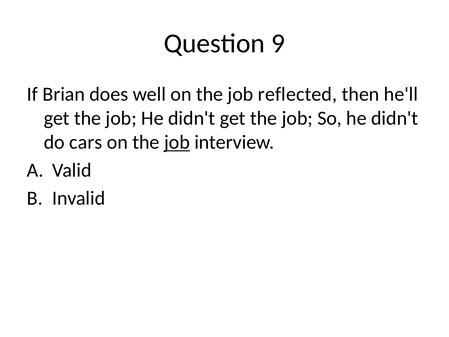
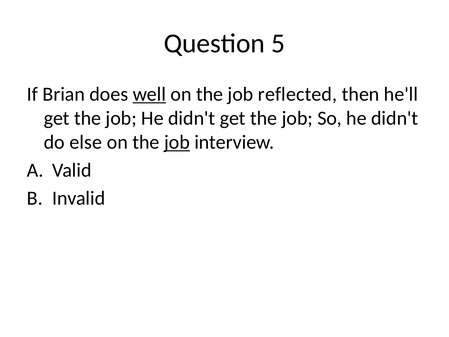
9: 9 -> 5
well underline: none -> present
cars: cars -> else
